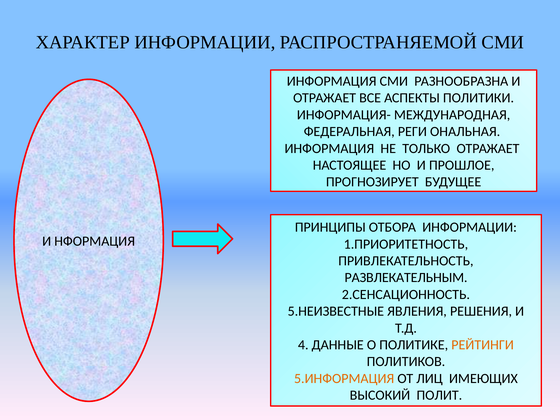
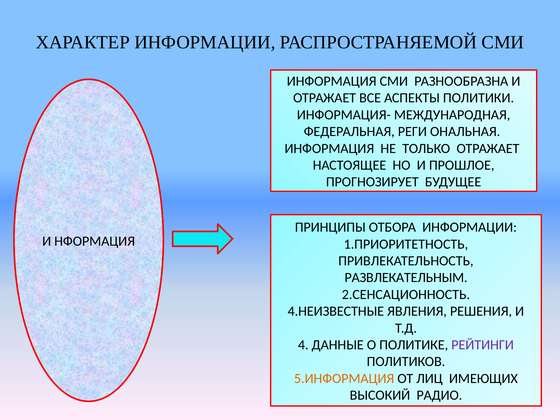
5.НЕИЗВЕСТНЫЕ: 5.НЕИЗВЕСТНЫЕ -> 4.НЕИЗВЕСТНЫЕ
РЕЙТИНГИ colour: orange -> purple
ПОЛИТ: ПОЛИТ -> РАДИО
